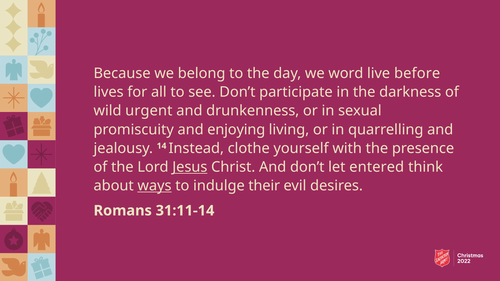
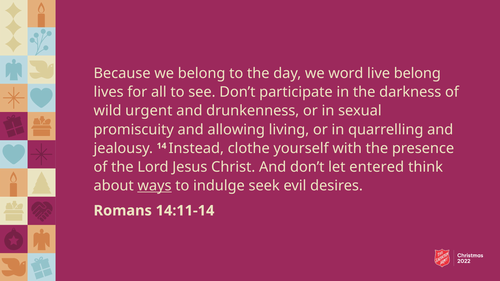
live before: before -> belong
enjoying: enjoying -> allowing
Jesus underline: present -> none
their: their -> seek
31:11-14: 31:11-14 -> 14:11-14
